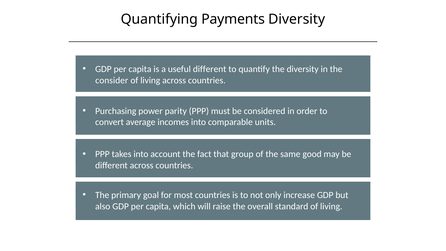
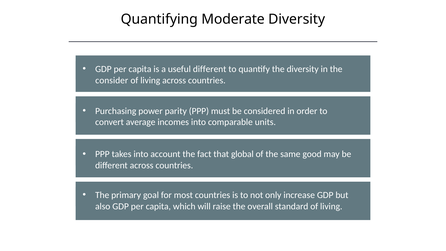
Payments: Payments -> Moderate
group: group -> global
